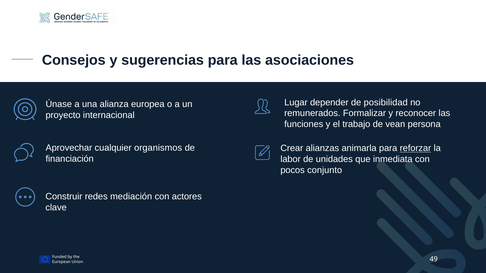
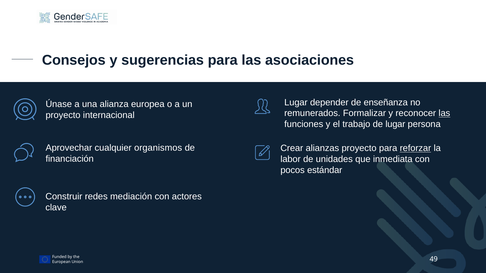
posibilidad: posibilidad -> enseñanza
las at (444, 113) underline: none -> present
de vean: vean -> lugar
alianzas animarla: animarla -> proyecto
conjunto: conjunto -> estándar
